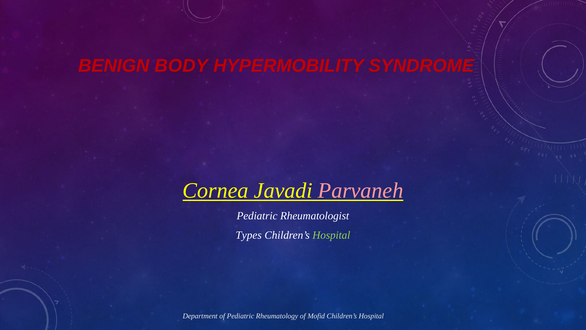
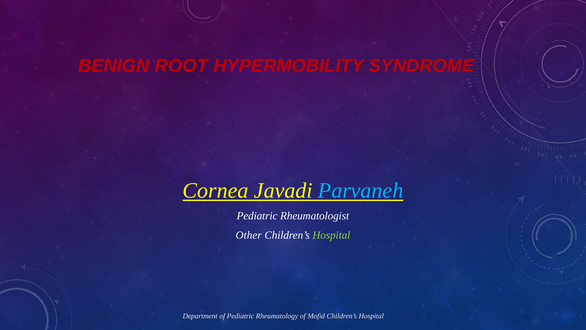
BODY: BODY -> ROOT
Parvaneh colour: pink -> light blue
Types: Types -> Other
